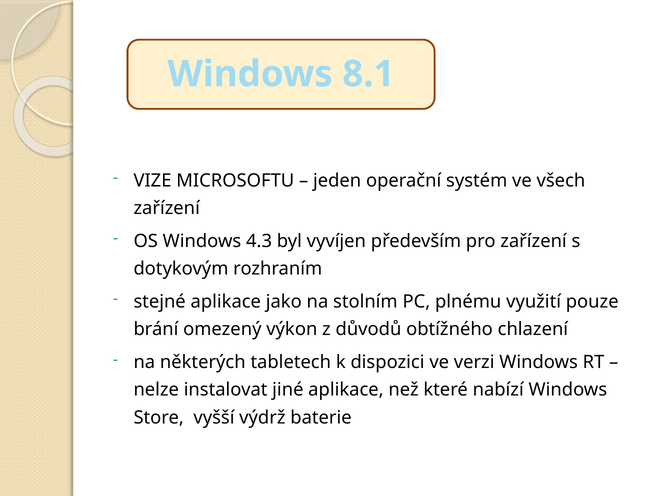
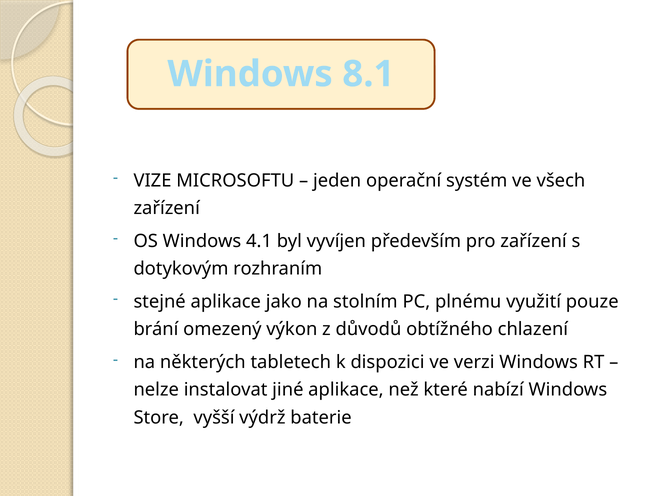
4.3: 4.3 -> 4.1
